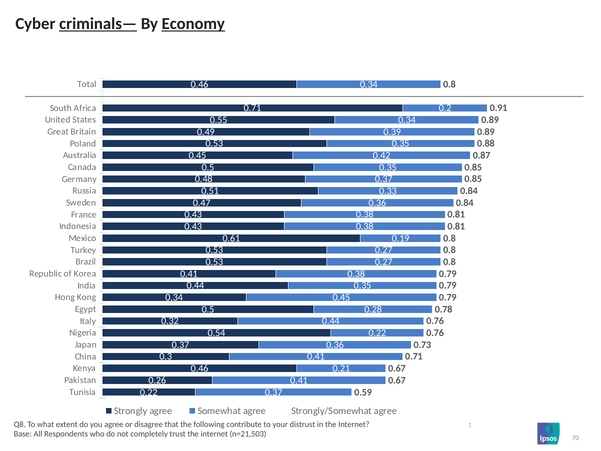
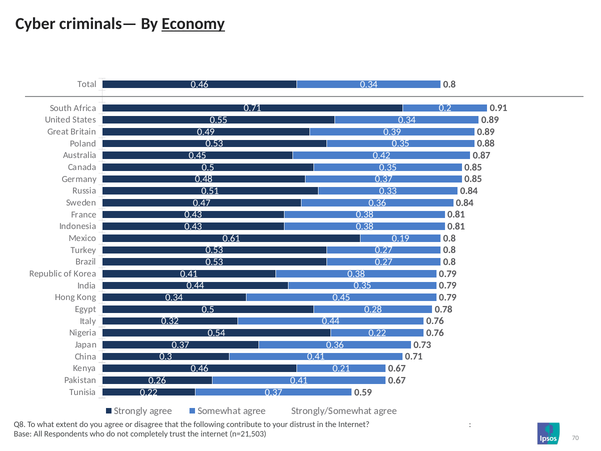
criminals— underline: present -> none
